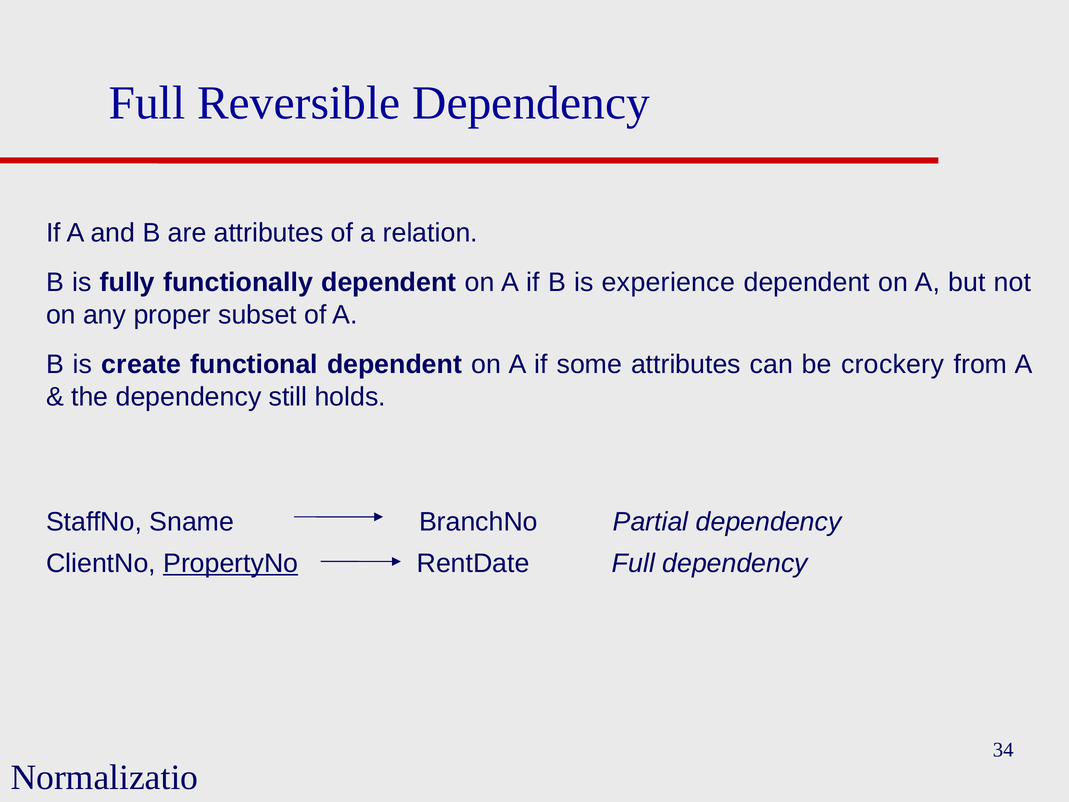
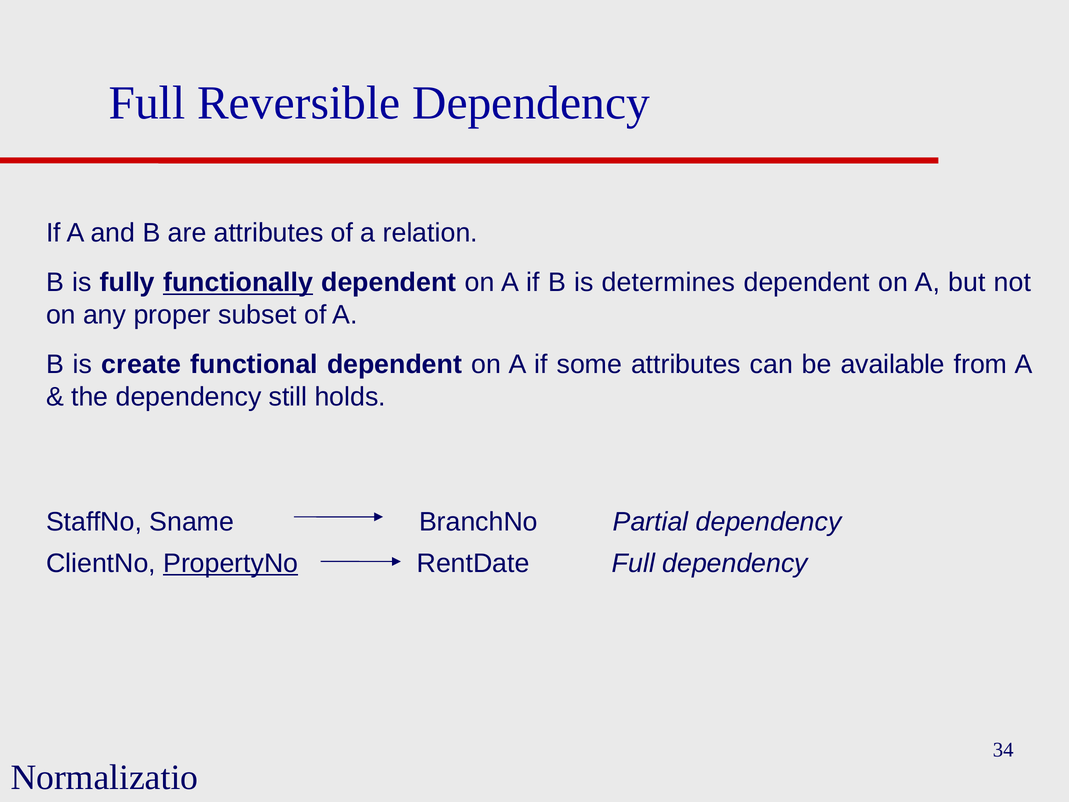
functionally underline: none -> present
experience: experience -> determines
crockery: crockery -> available
